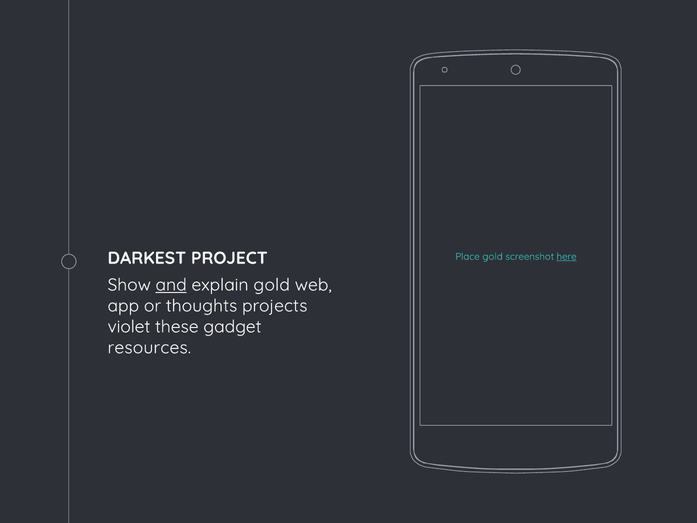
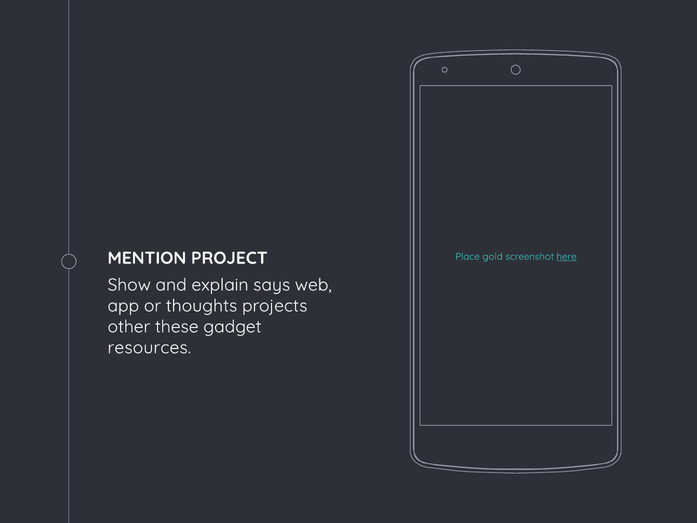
DARKEST: DARKEST -> MENTION
and underline: present -> none
explain gold: gold -> says
violet: violet -> other
